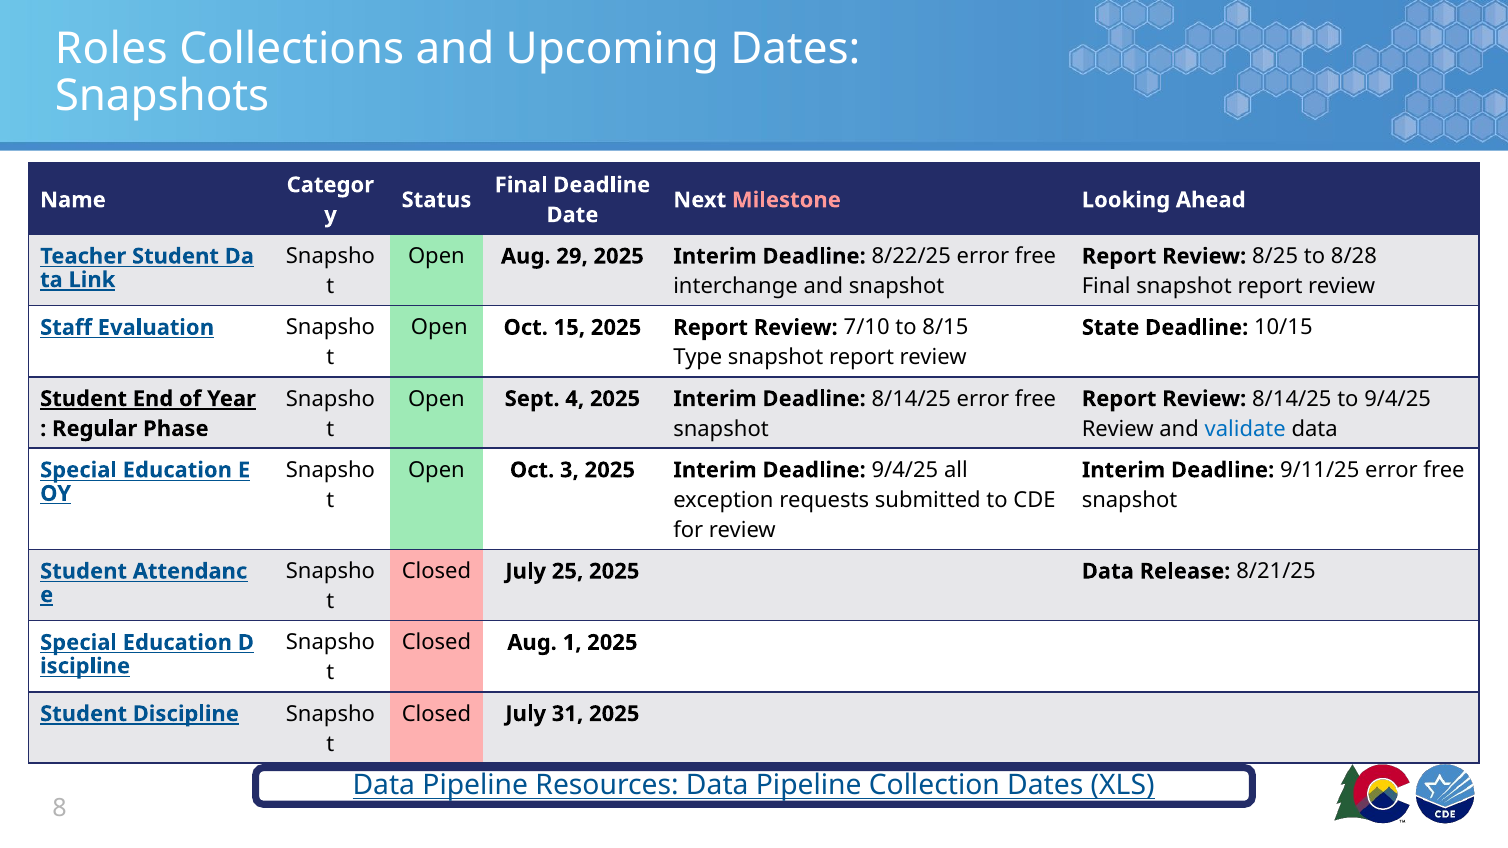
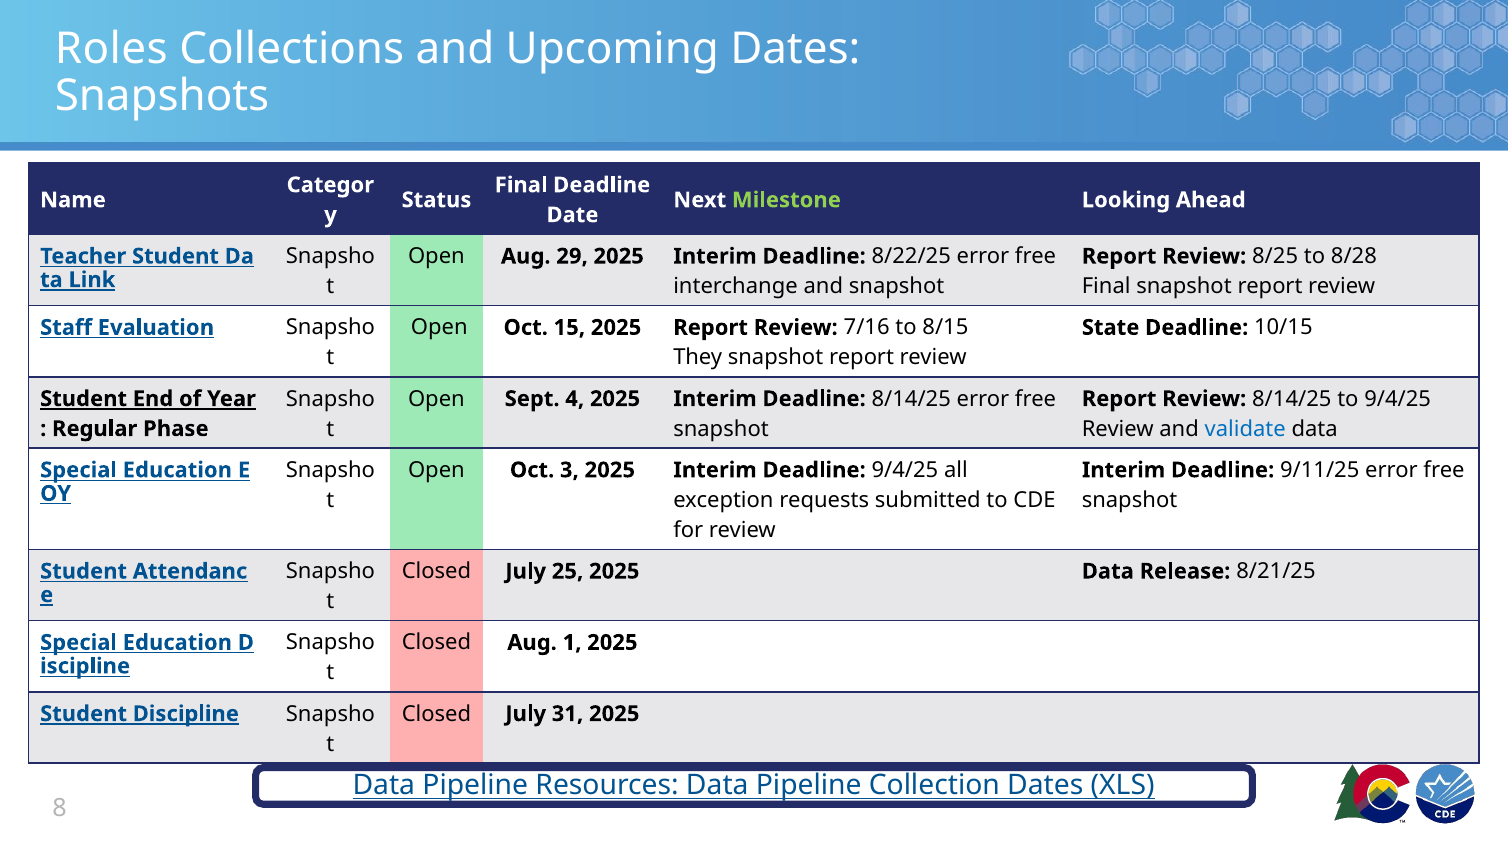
Milestone colour: pink -> light green
7/10: 7/10 -> 7/16
Type: Type -> They
